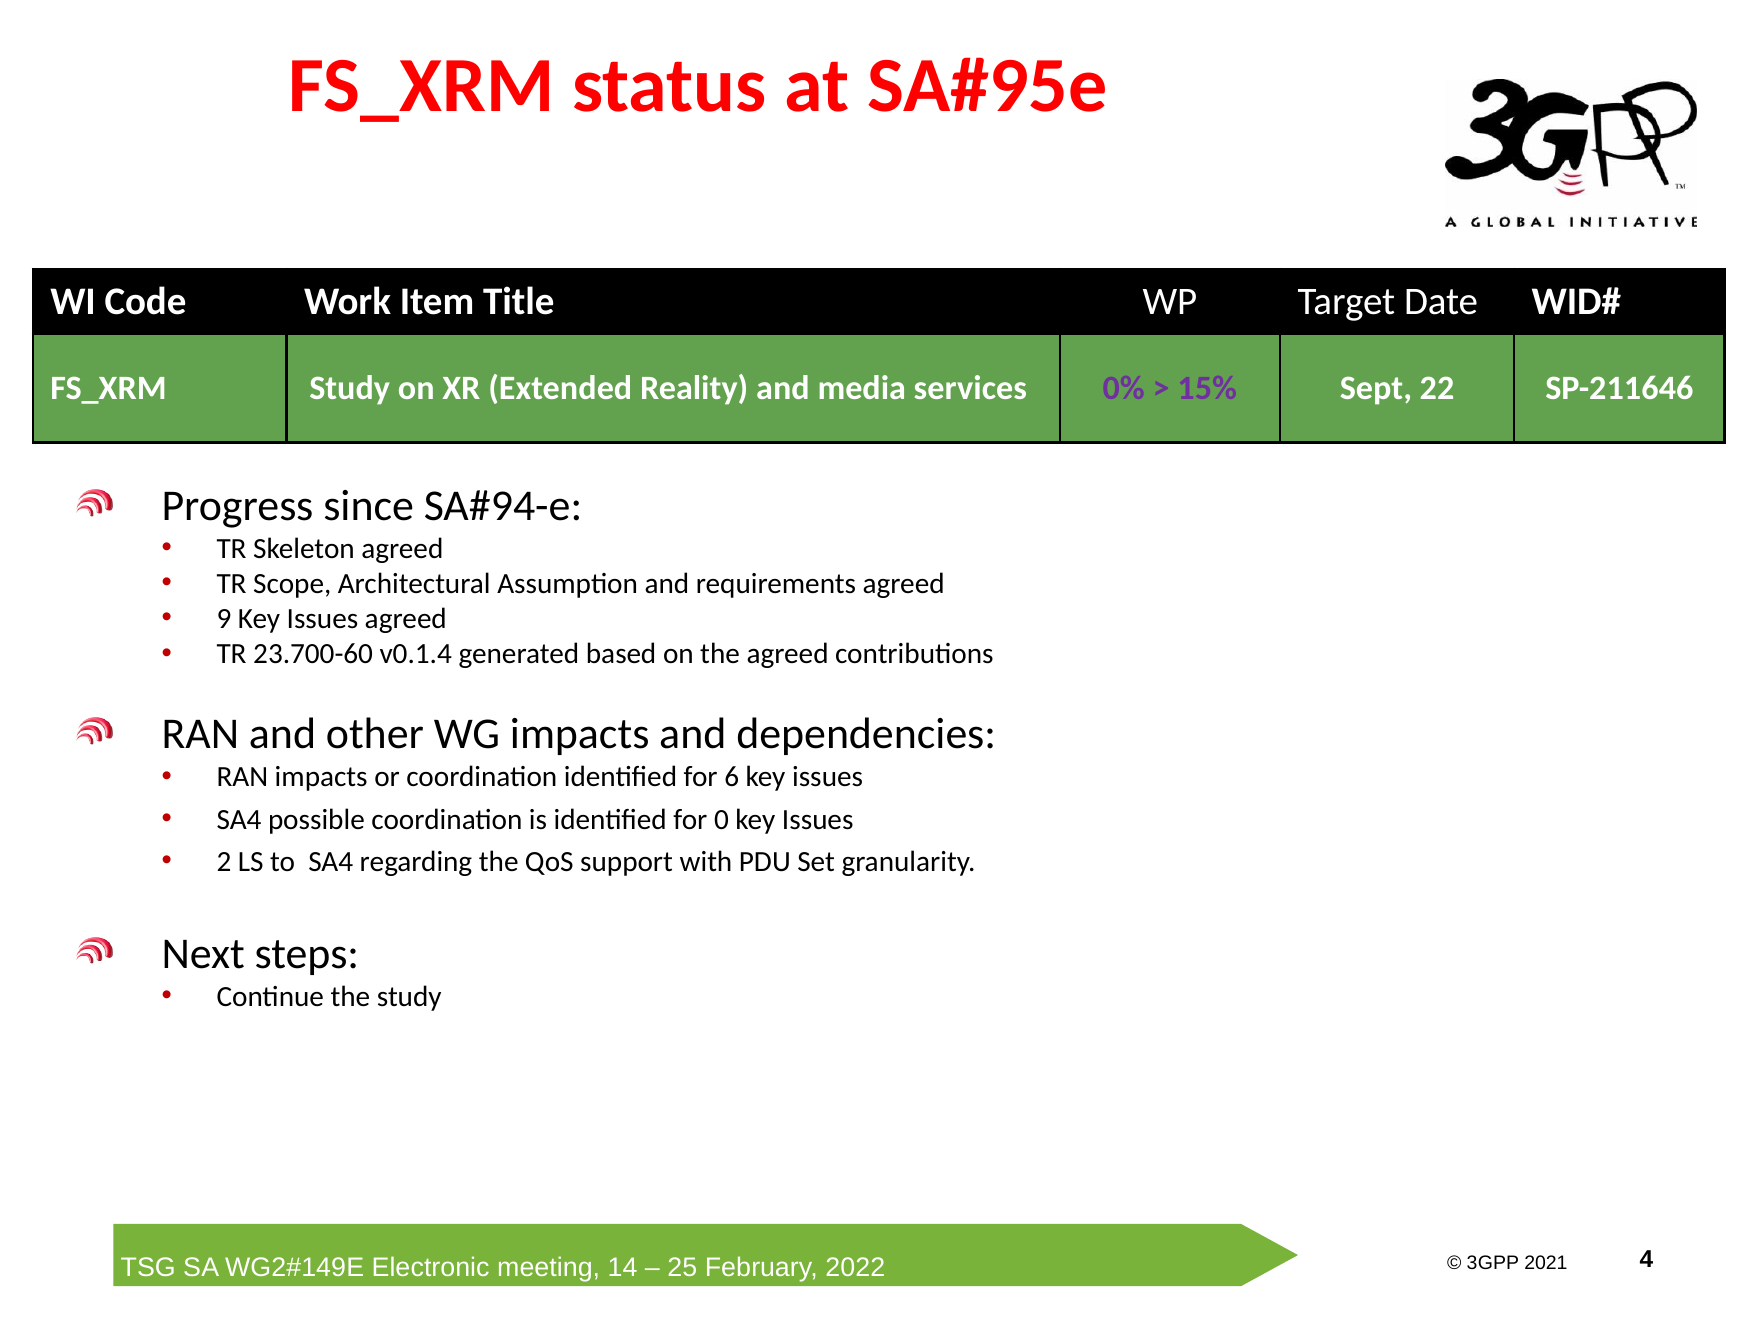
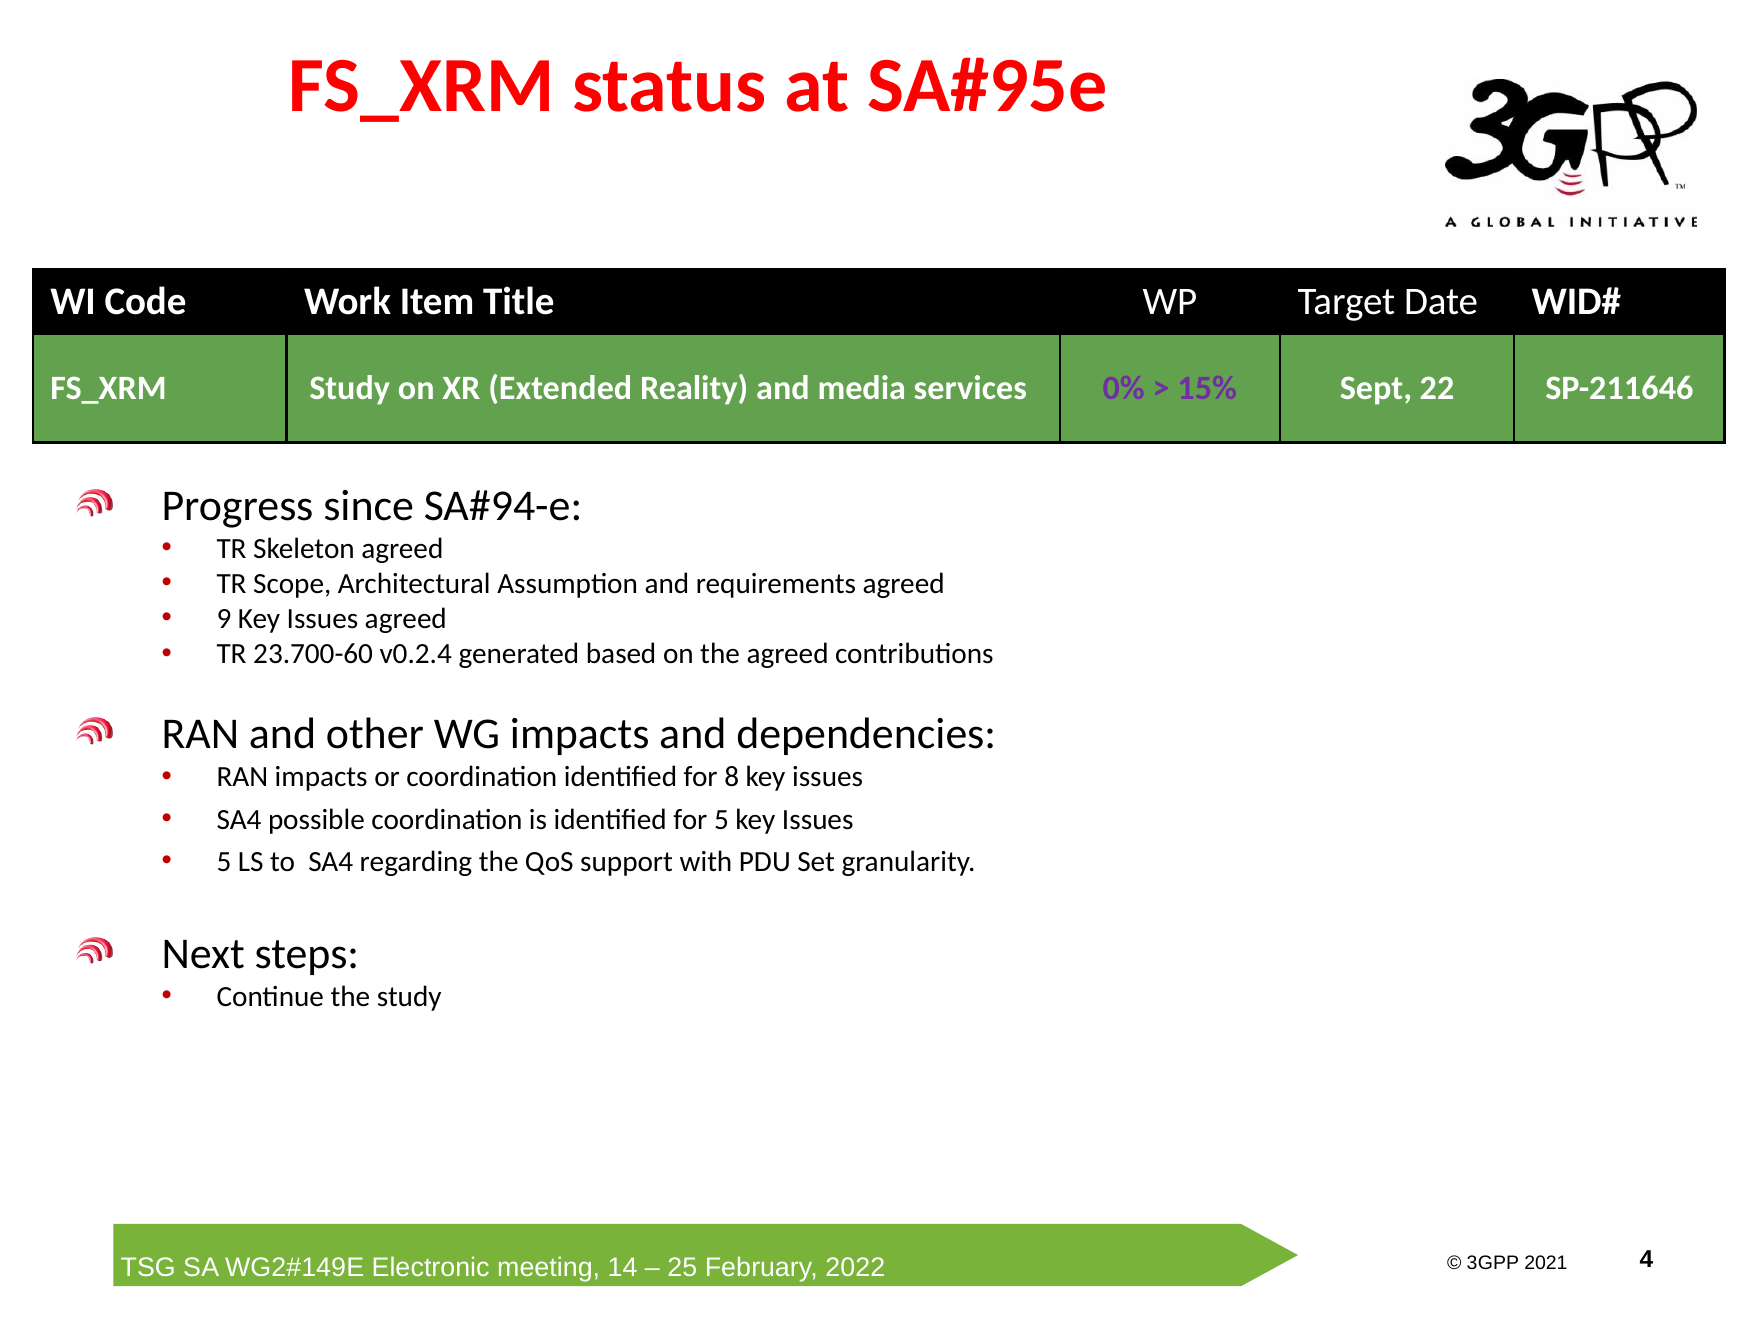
v0.1.4: v0.1.4 -> v0.2.4
6: 6 -> 8
for 0: 0 -> 5
2 at (224, 862): 2 -> 5
